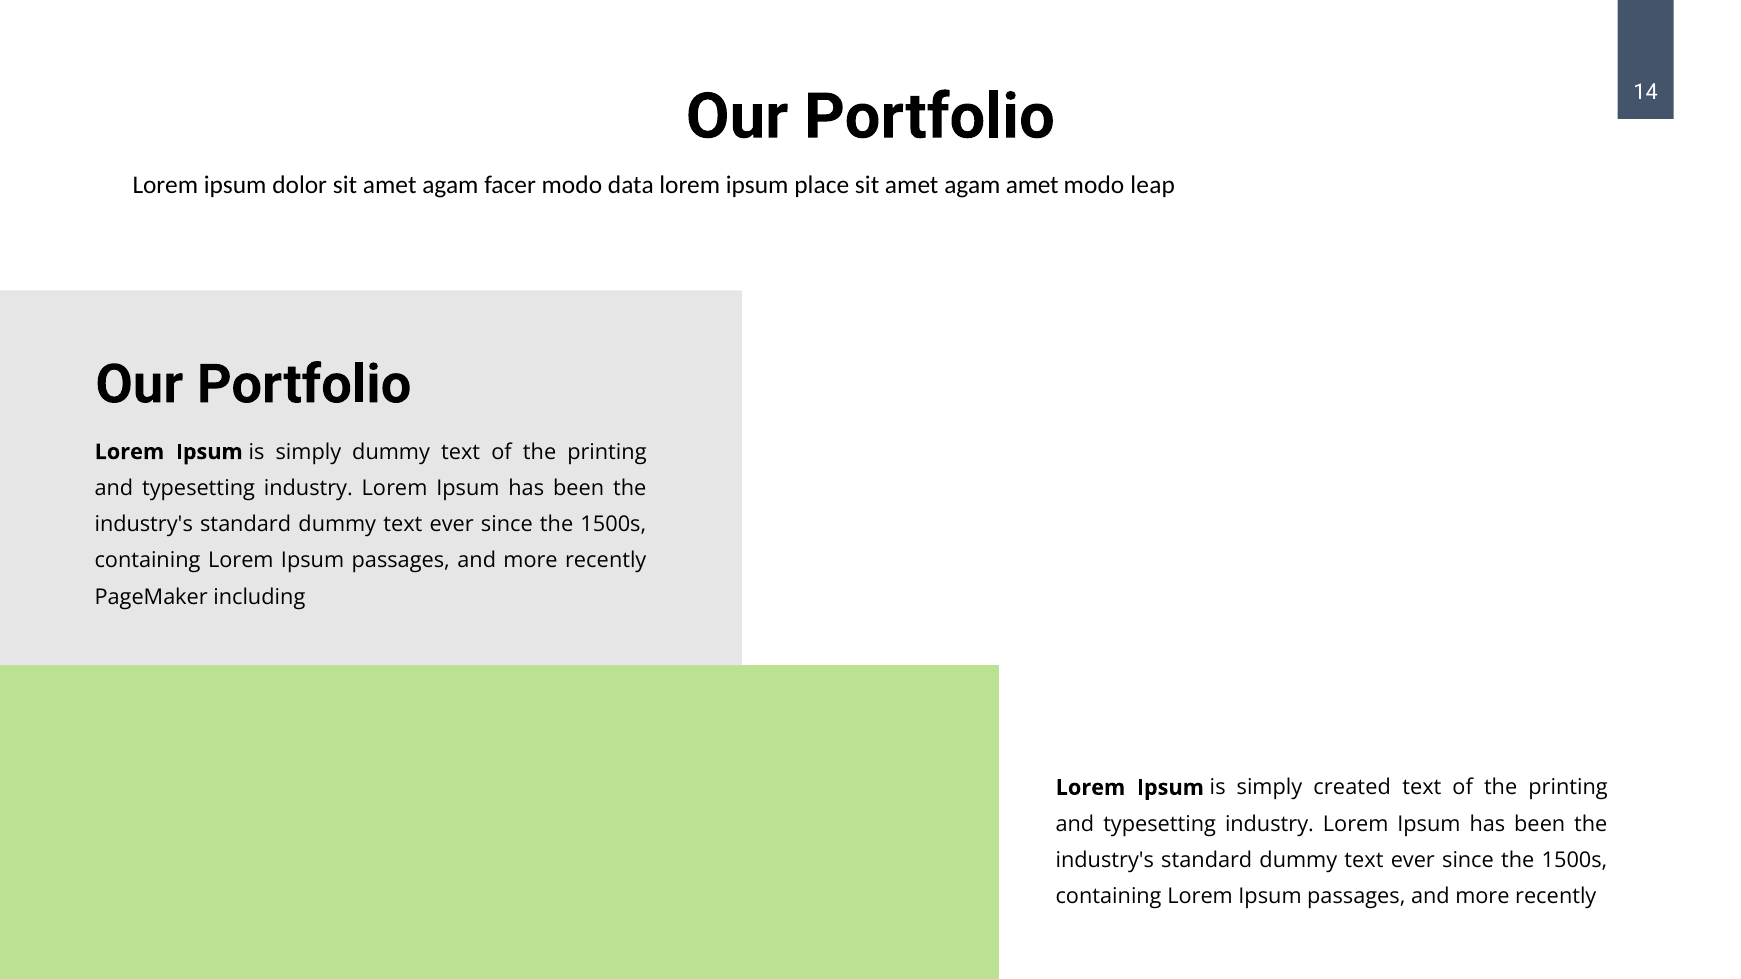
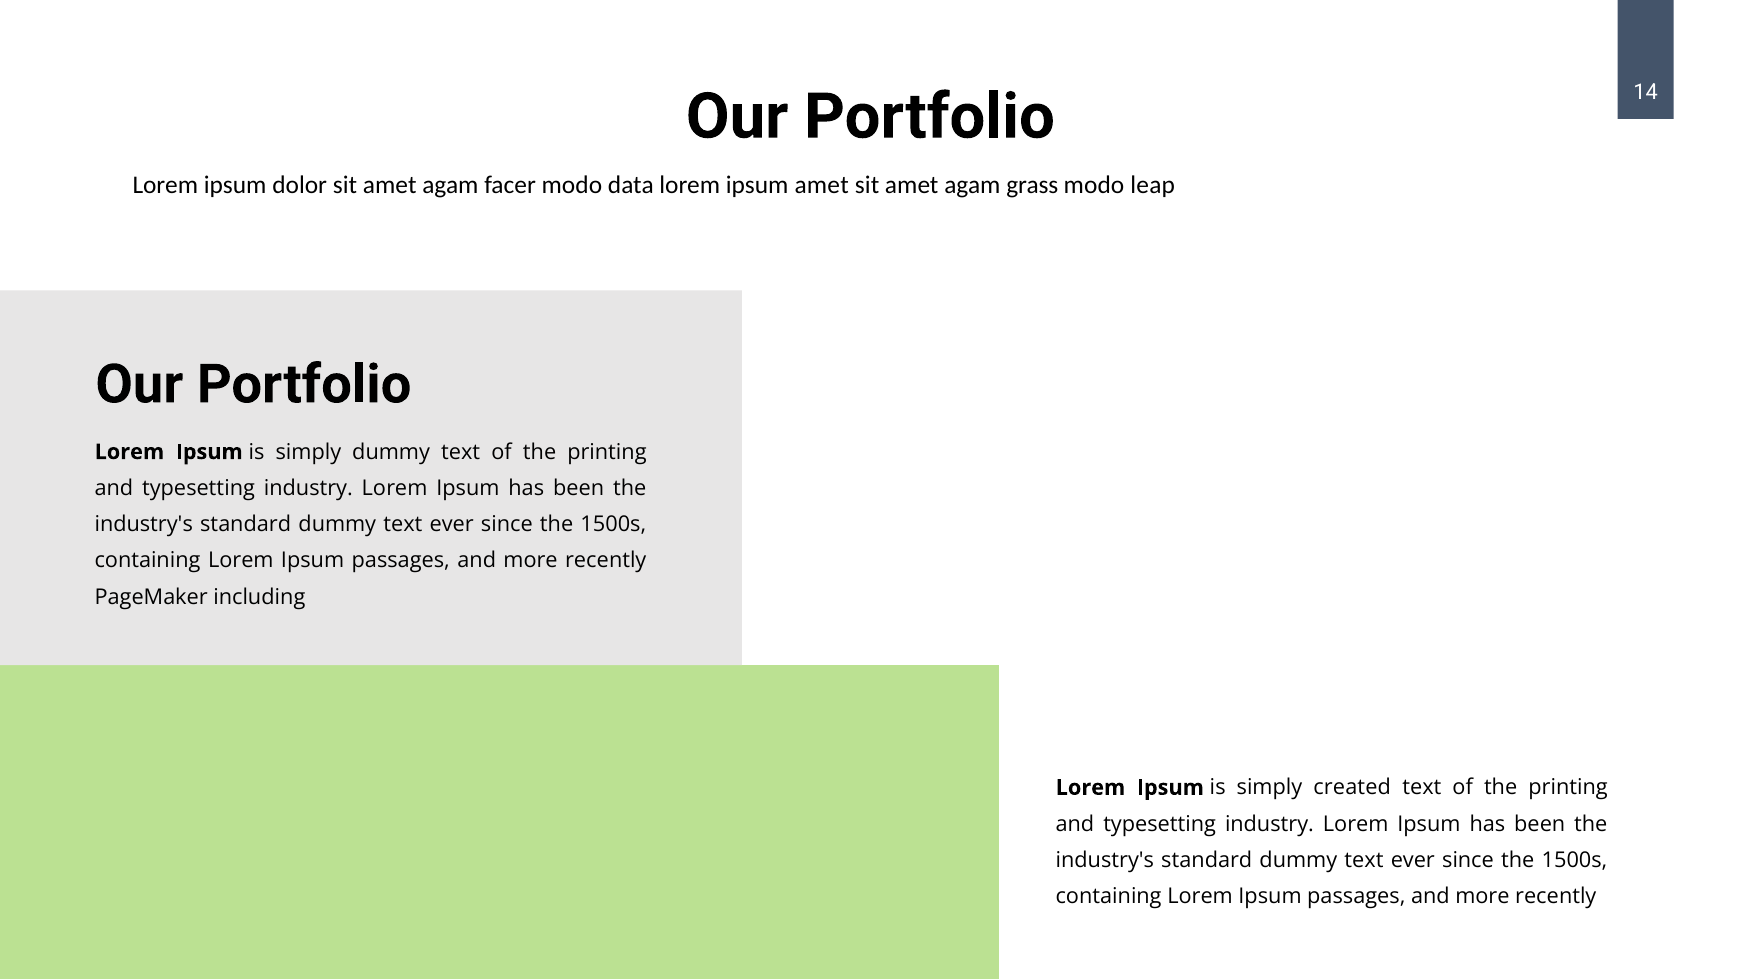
ipsum place: place -> amet
agam amet: amet -> grass
